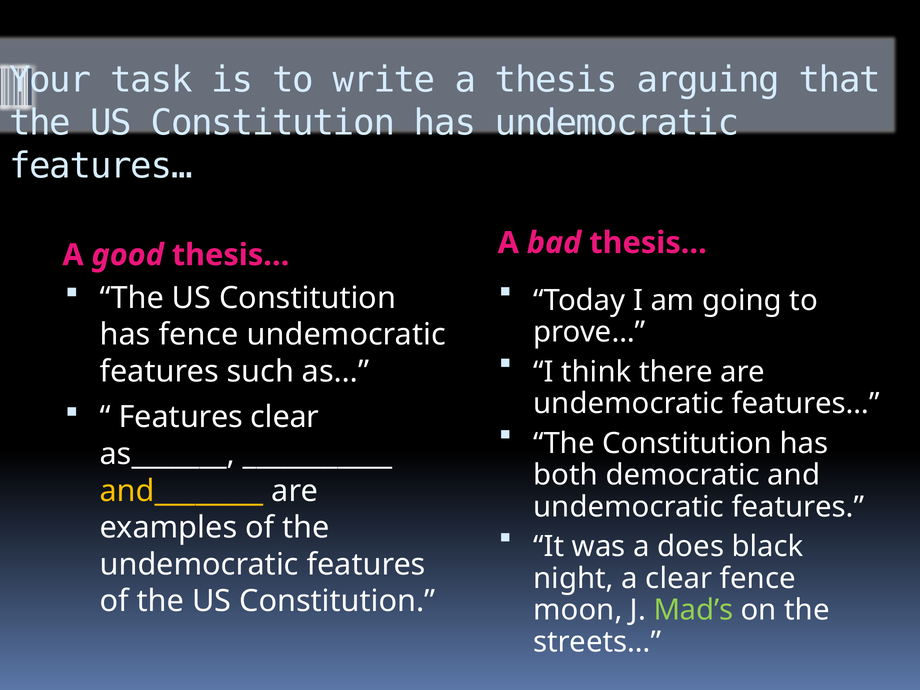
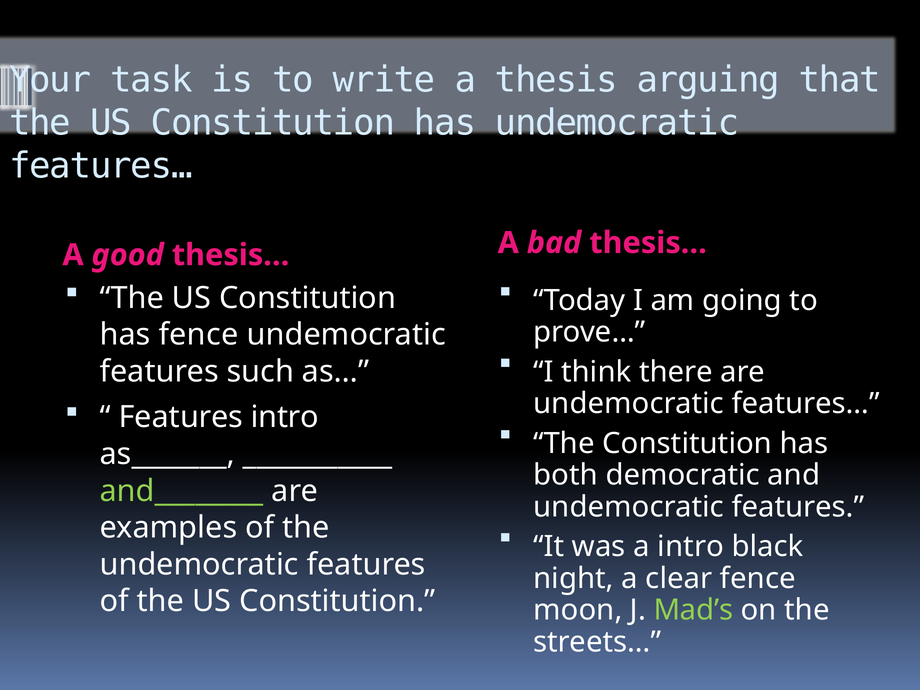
Features clear: clear -> intro
and________ colour: yellow -> light green
a does: does -> intro
